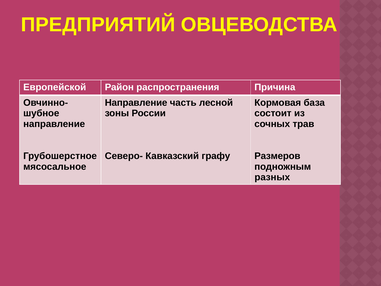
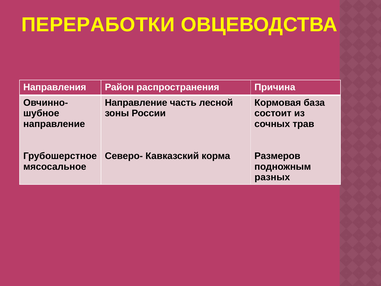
ПРЕДПРИЯТИЙ: ПРЕДПРИЯТИЙ -> ПЕРЕРАБОТКИ
Европейской: Европейской -> Направления
графу: графу -> корма
